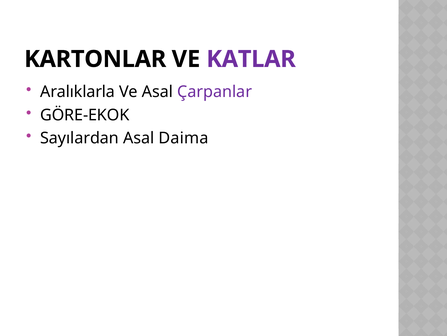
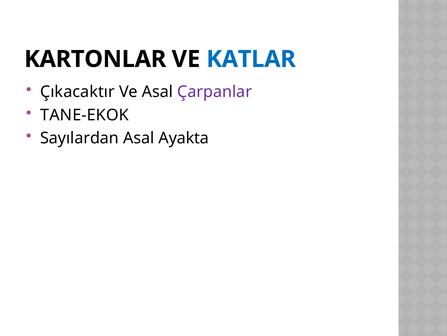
KATLAR colour: purple -> blue
Aralıklarla: Aralıklarla -> Çıkacaktır
GÖRE-EKOK: GÖRE-EKOK -> TANE-EKOK
Daima: Daima -> Ayakta
